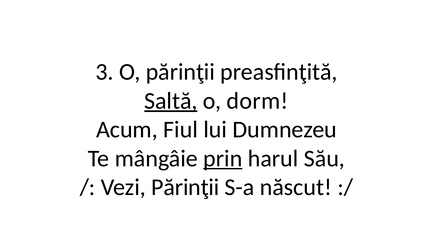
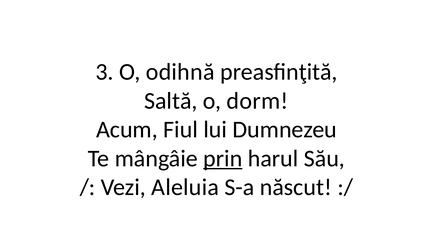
O părinţii: părinţii -> odihnă
Saltă underline: present -> none
Vezi Părinţii: Părinţii -> Aleluia
